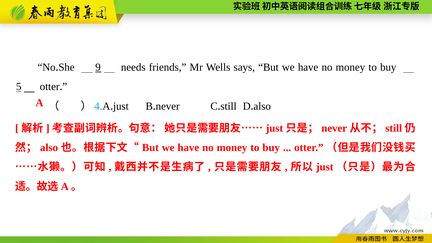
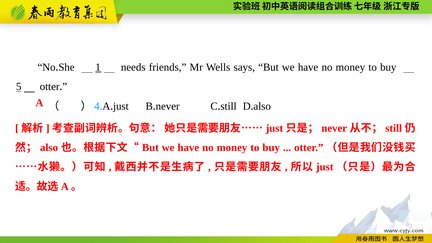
9: 9 -> 1
